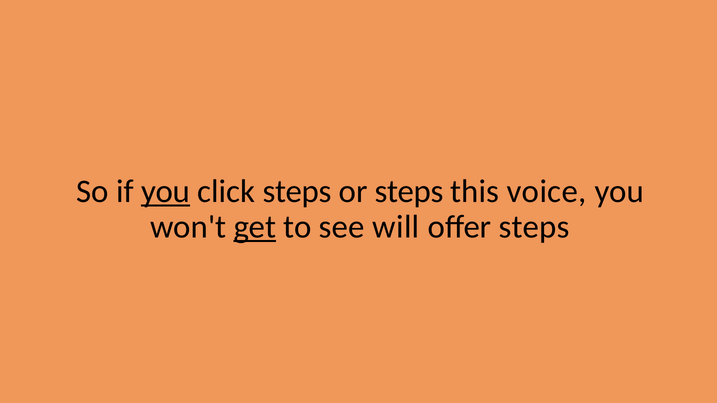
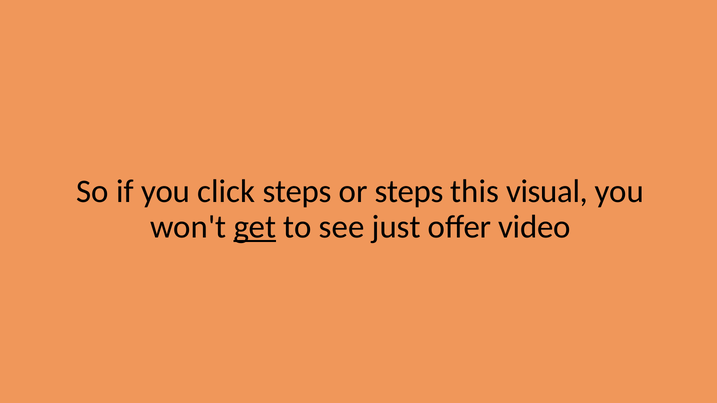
you at (166, 192) underline: present -> none
voice: voice -> visual
will: will -> just
offer steps: steps -> video
